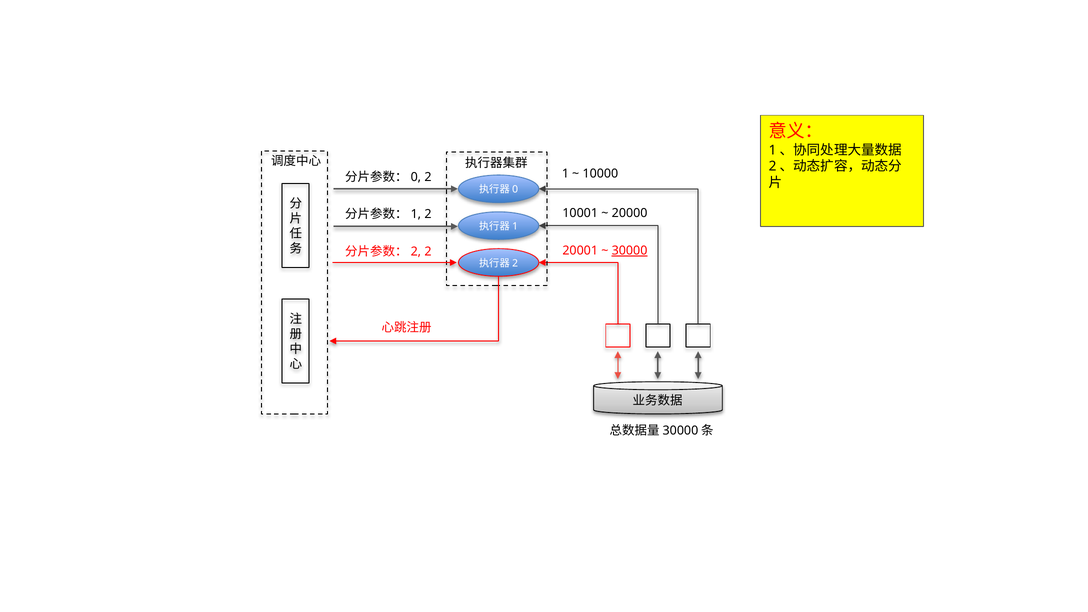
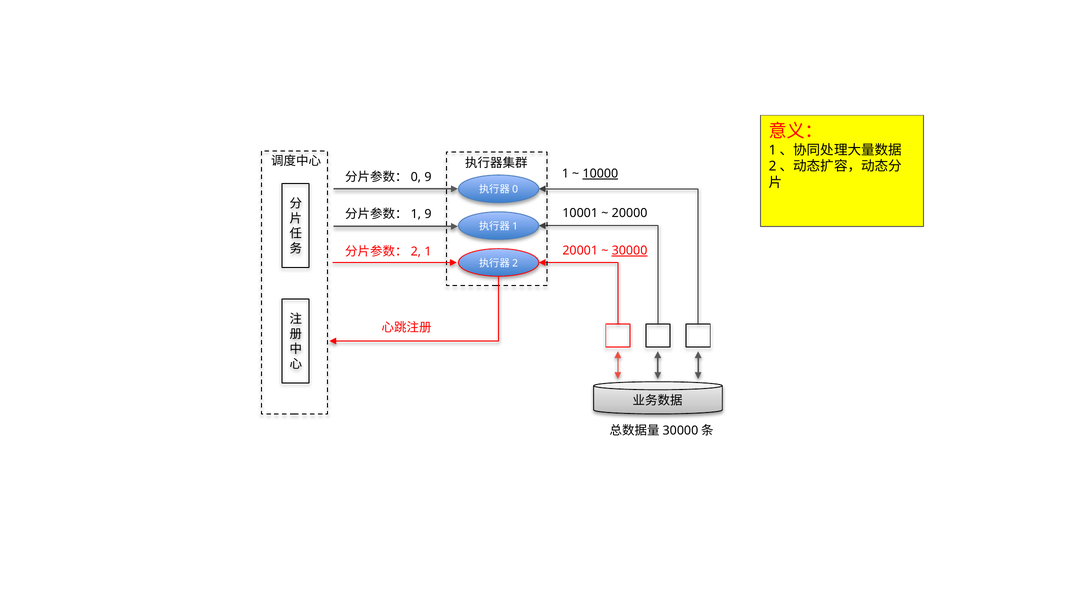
10000 underline: none -> present
2 at (428, 177): 2 -> 9
2 at (428, 214): 2 -> 9
2 at (428, 252): 2 -> 1
